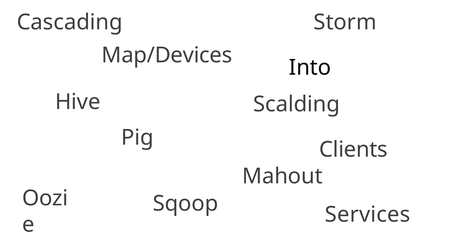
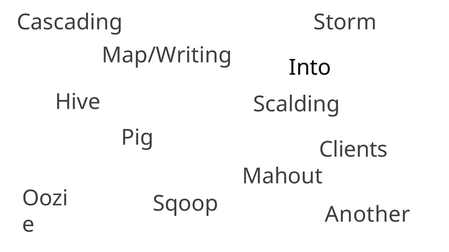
Map/Devices: Map/Devices -> Map/Writing
Services: Services -> Another
